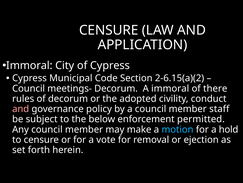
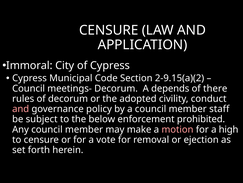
2-6.15(a)(2: 2-6.15(a)(2 -> 2-9.15(a)(2
A immoral: immoral -> depends
permitted: permitted -> prohibited
motion colour: light blue -> pink
hold: hold -> high
